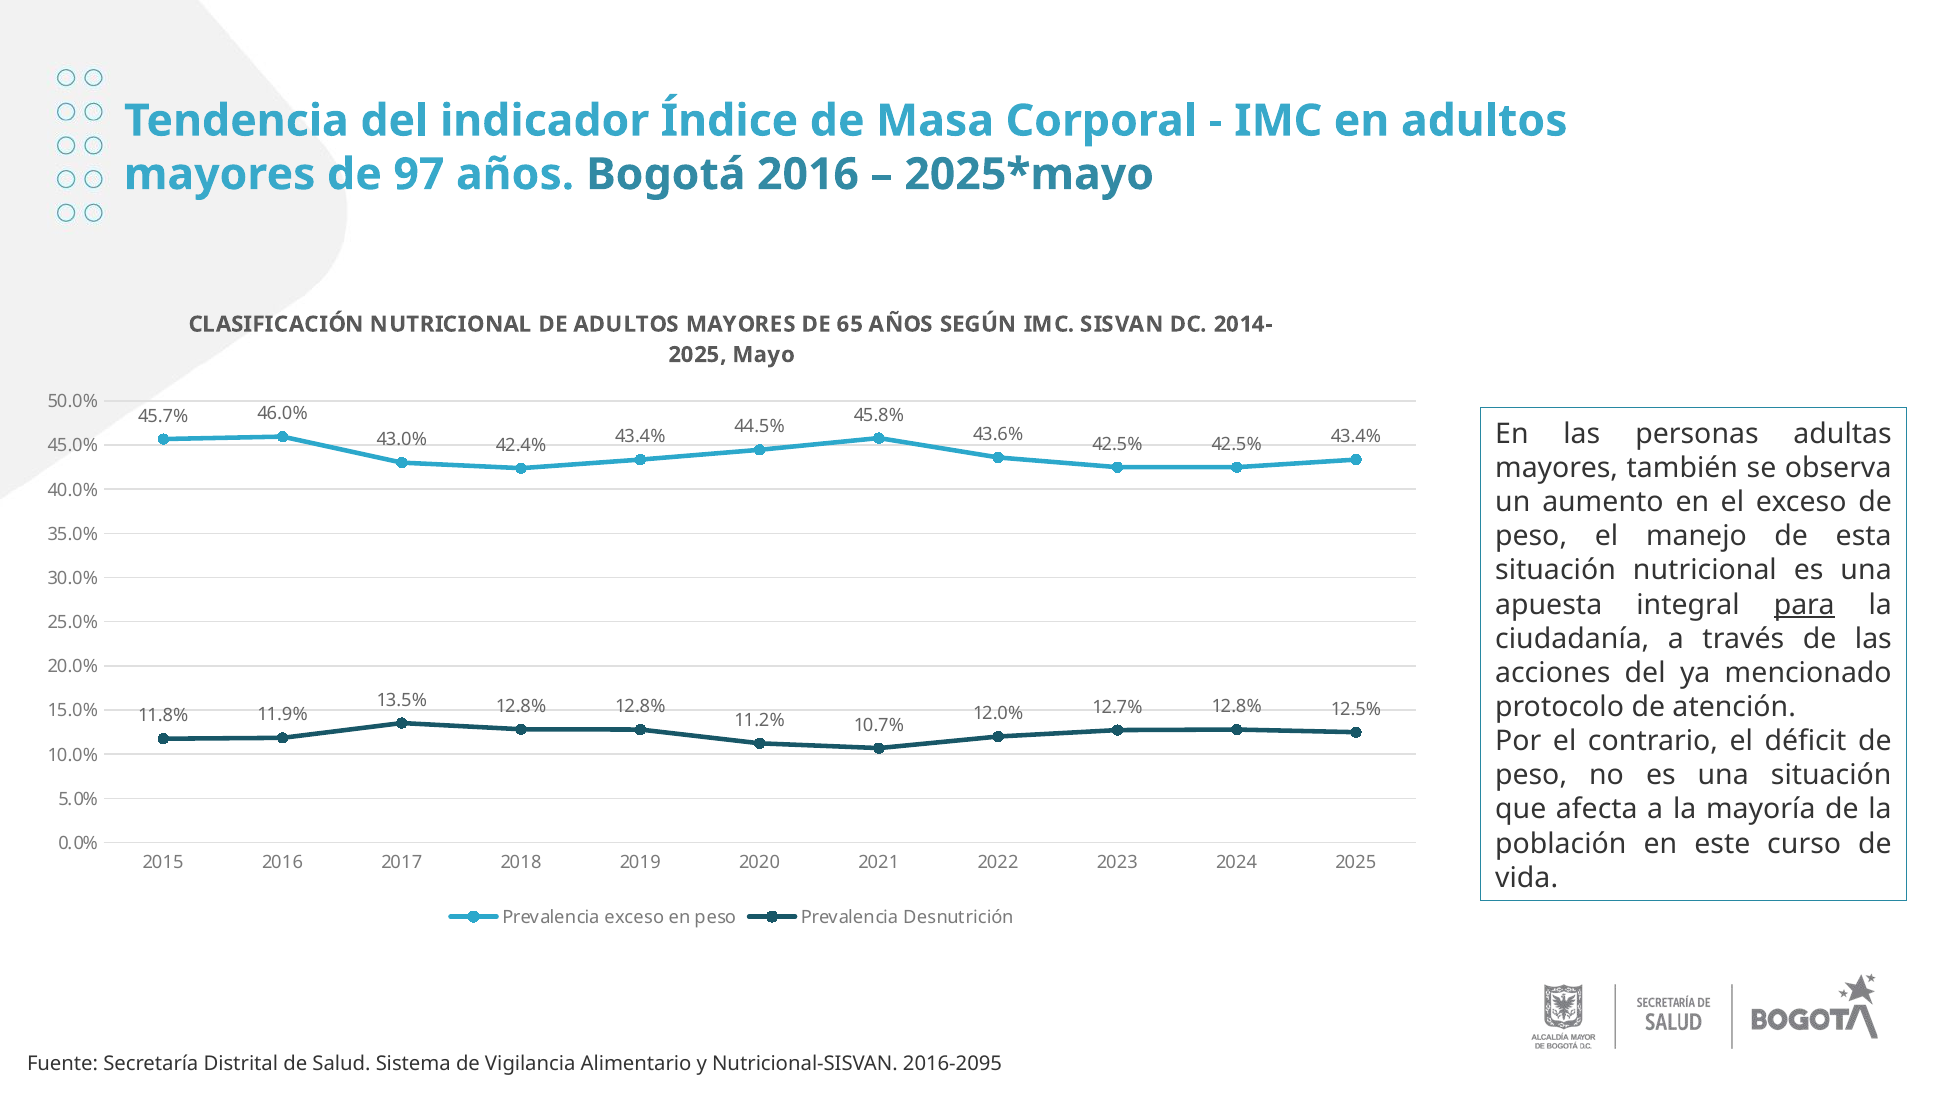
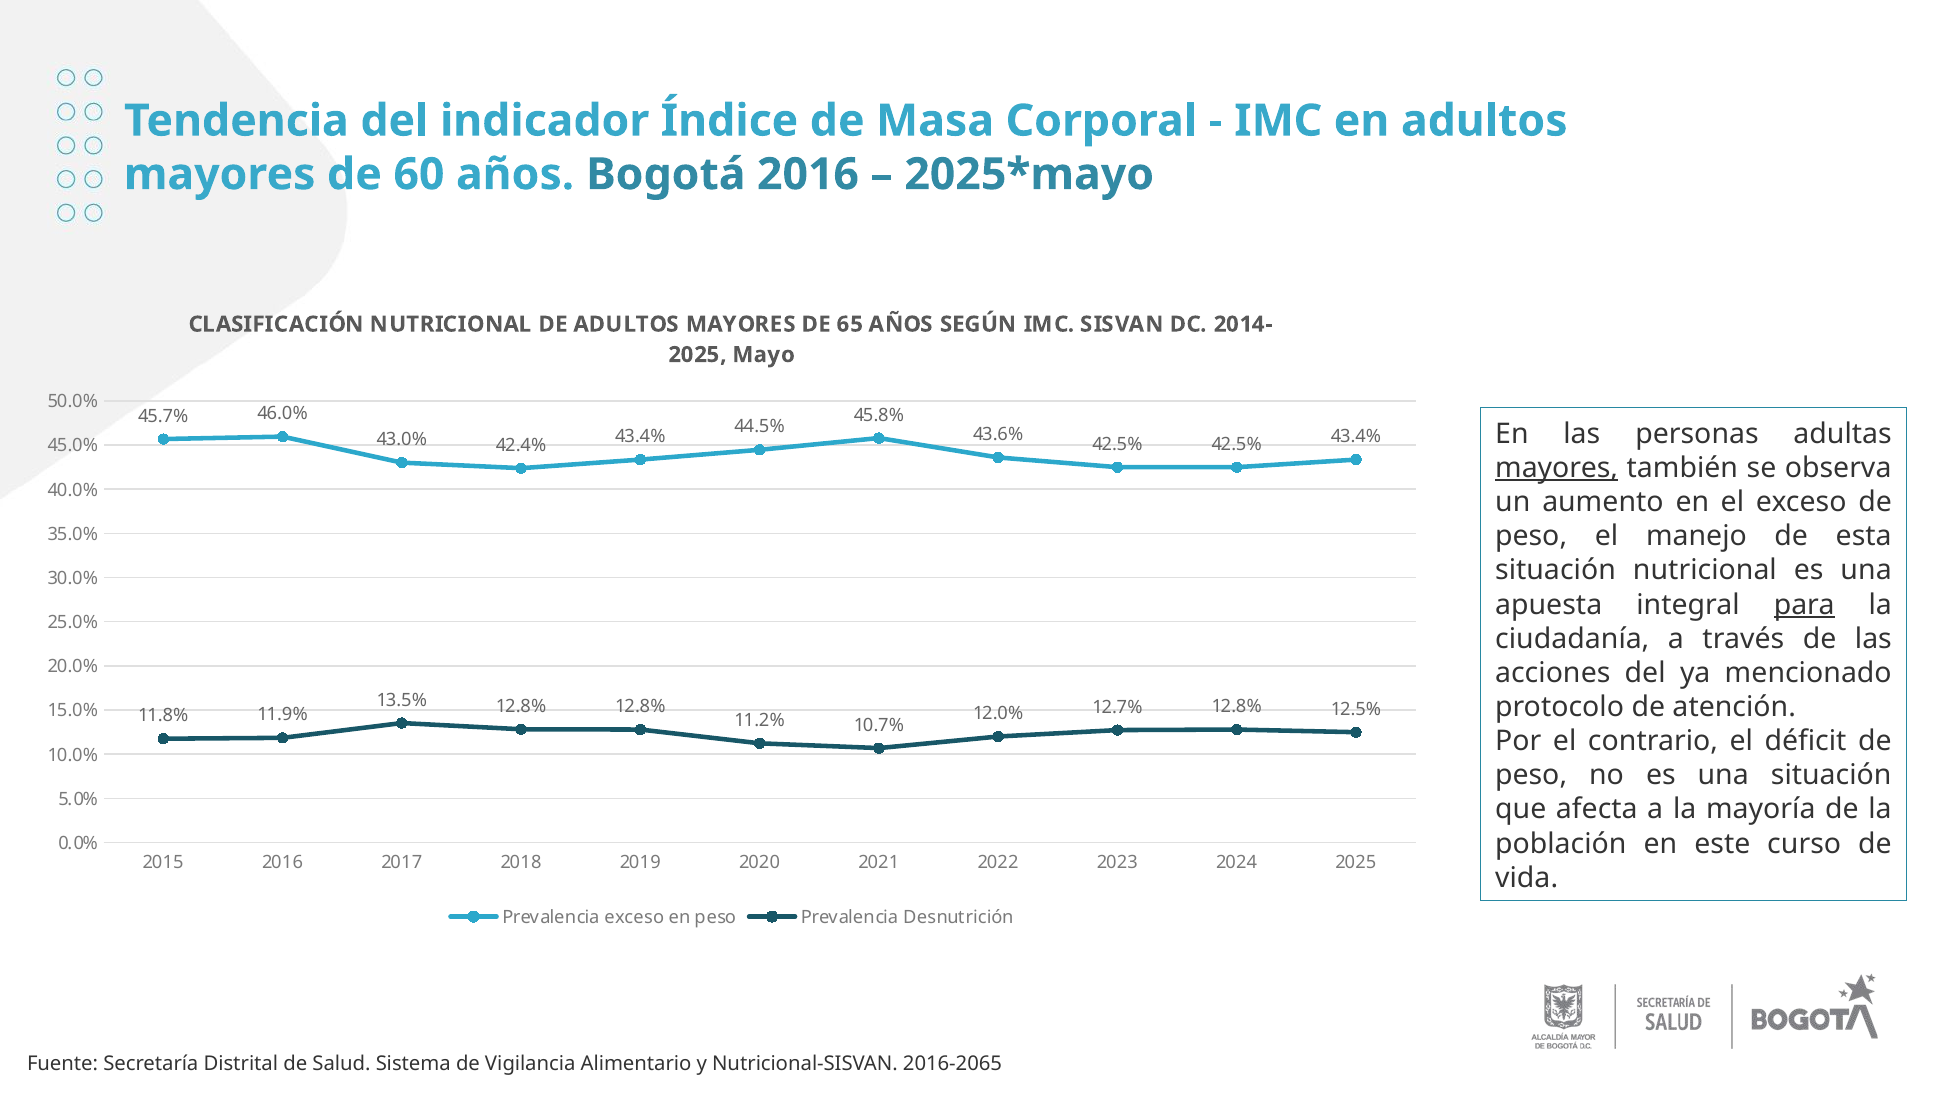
97: 97 -> 60
mayores at (1557, 468) underline: none -> present
2016-2095: 2016-2095 -> 2016-2065
